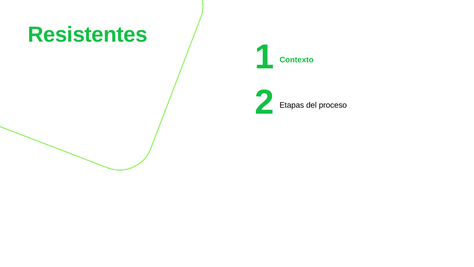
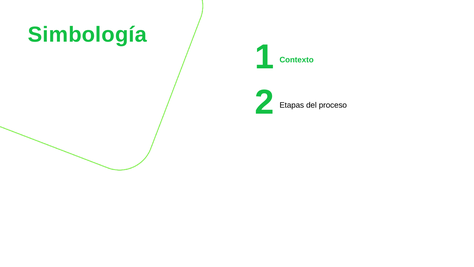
Resistentes: Resistentes -> Simbología
